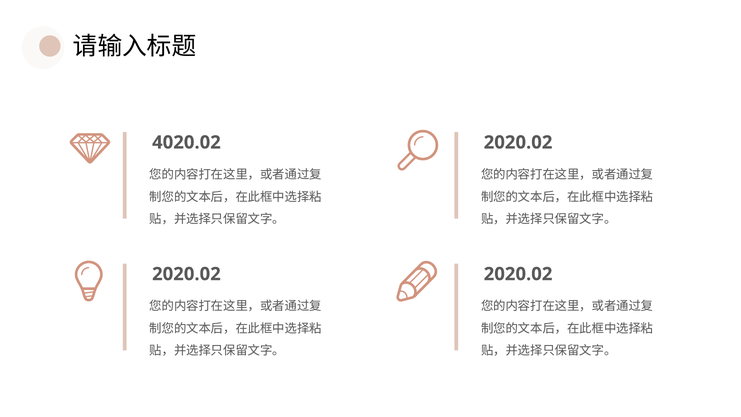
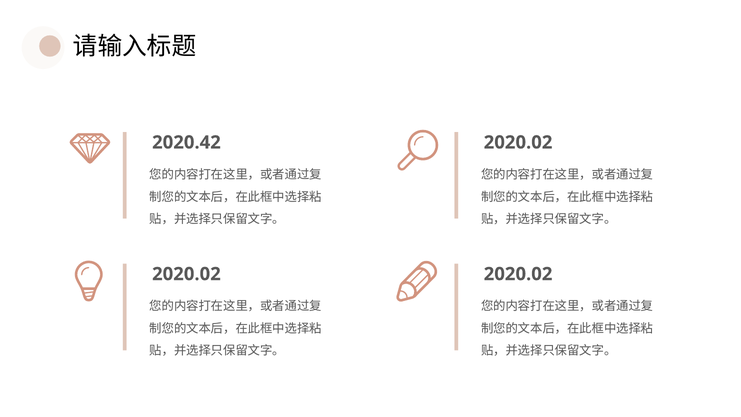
4020.02: 4020.02 -> 2020.42
